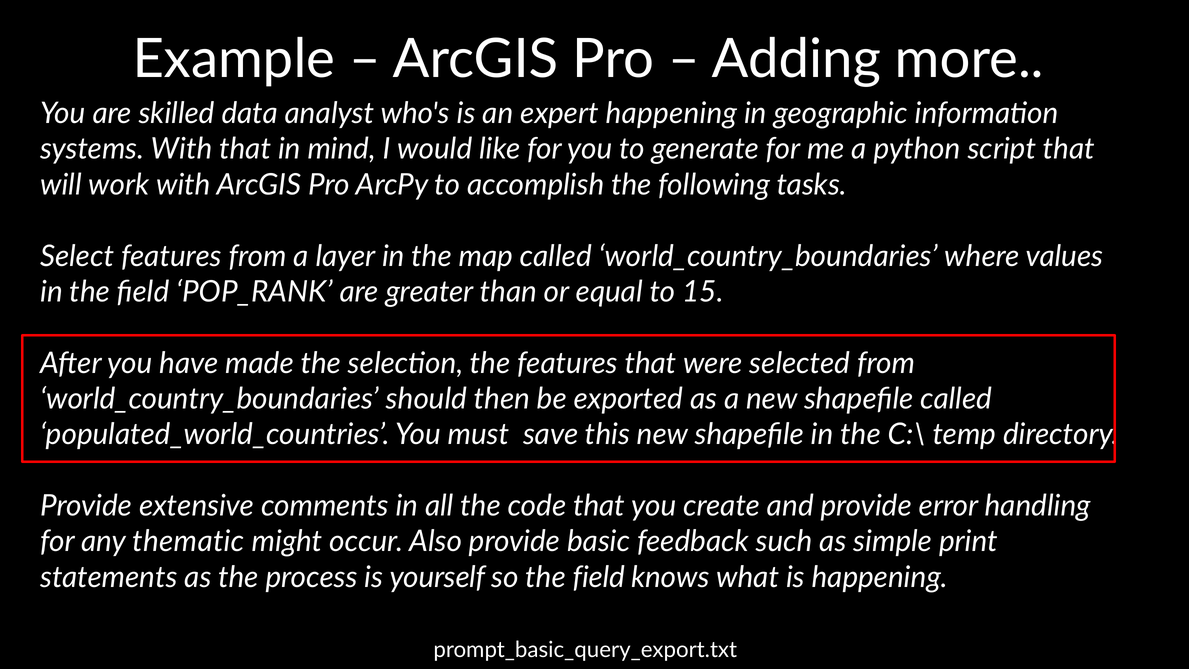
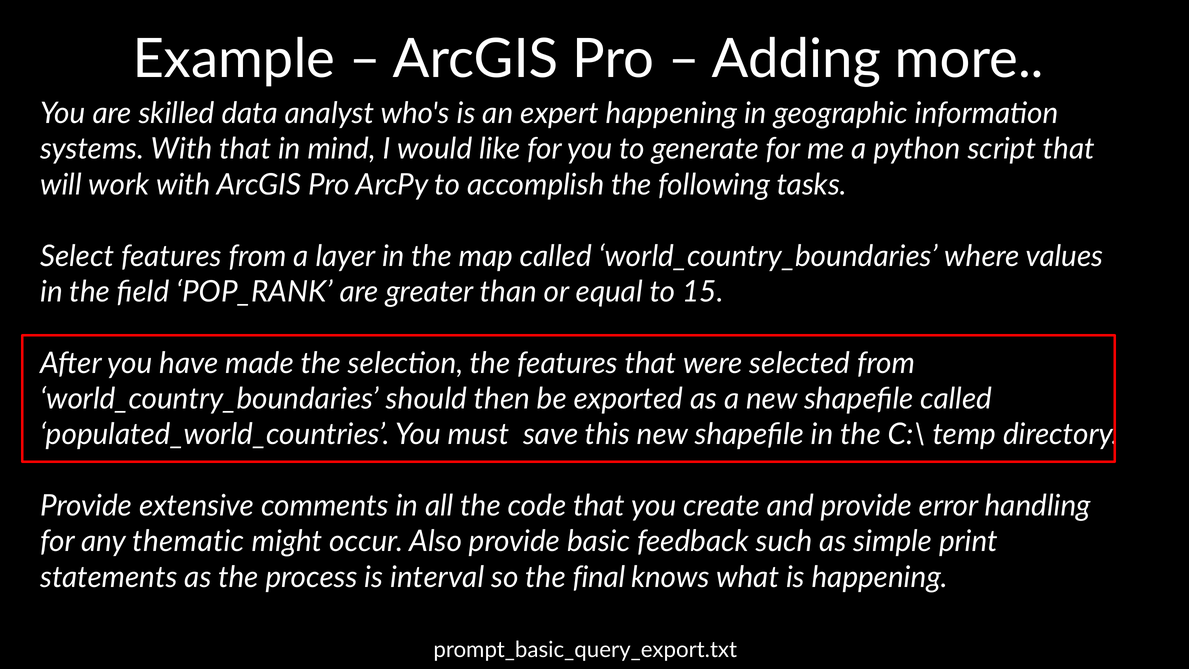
yourself: yourself -> interval
so the field: field -> final
